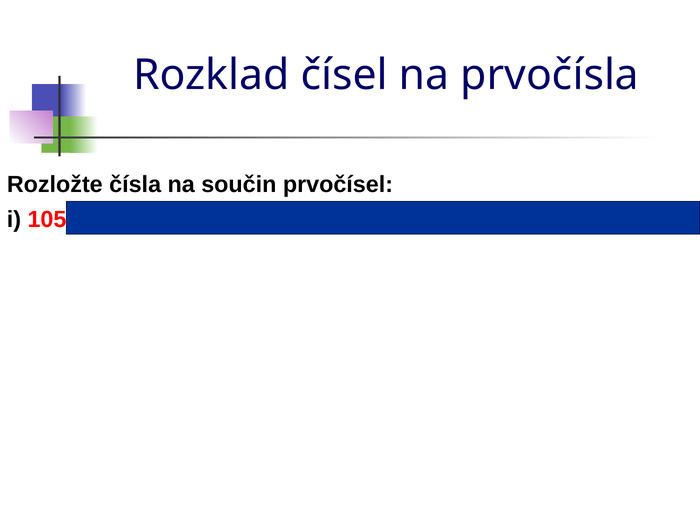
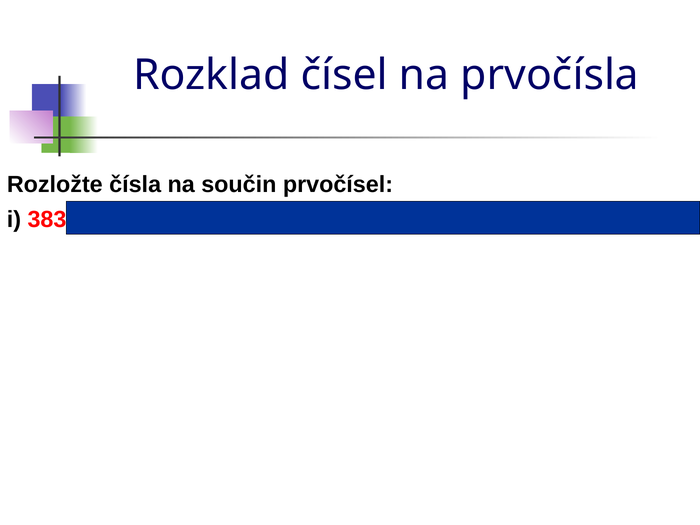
105: 105 -> 383
